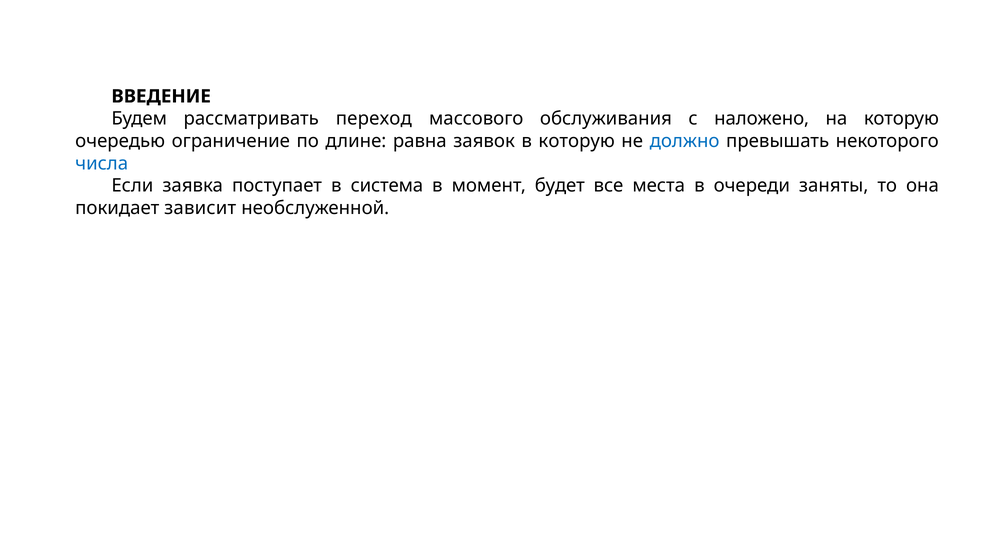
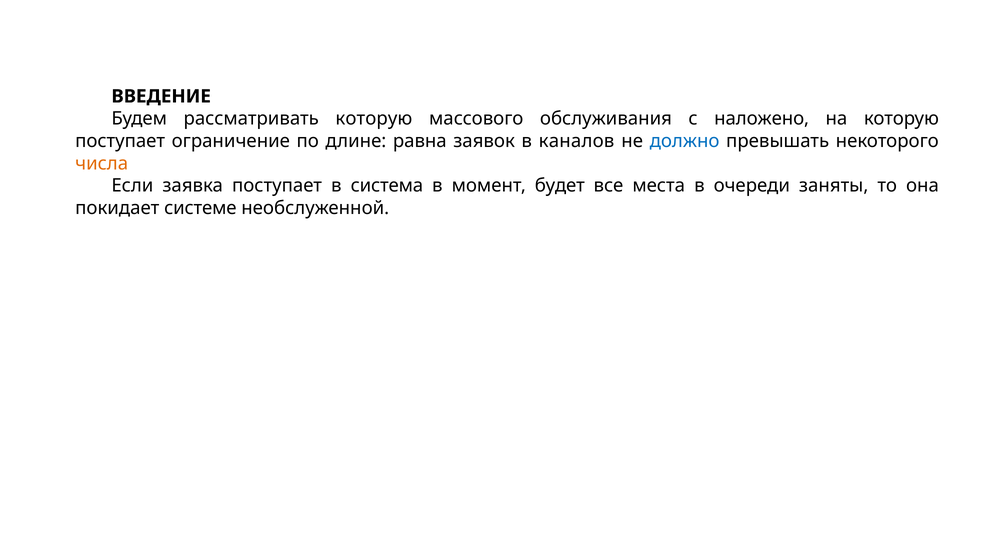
рассматривать переход: переход -> которую
очередью at (120, 141): очередью -> поступает
в которую: которую -> каналов
числа colour: blue -> orange
зависит: зависит -> системе
